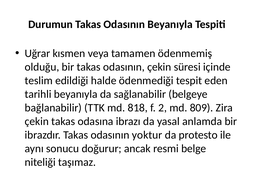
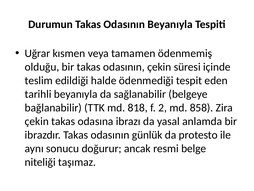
809: 809 -> 858
yoktur: yoktur -> günlük
